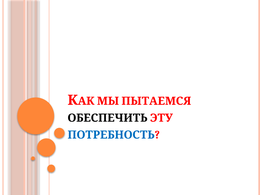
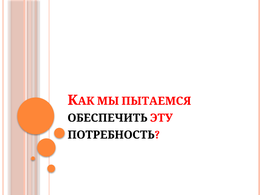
ПОТРЕБНОСТЬ colour: blue -> black
